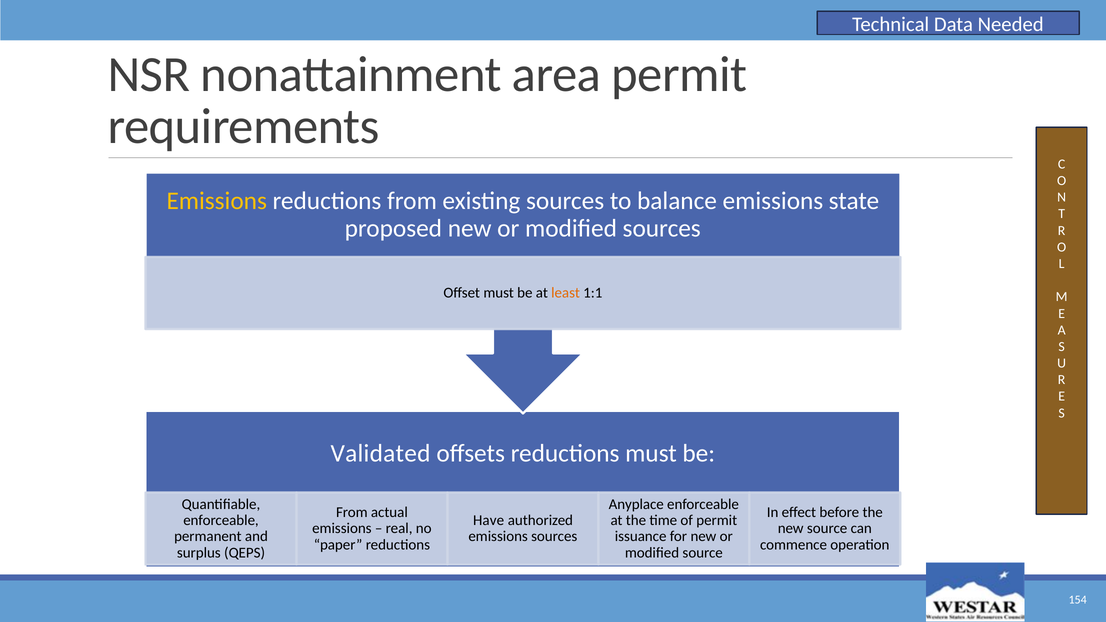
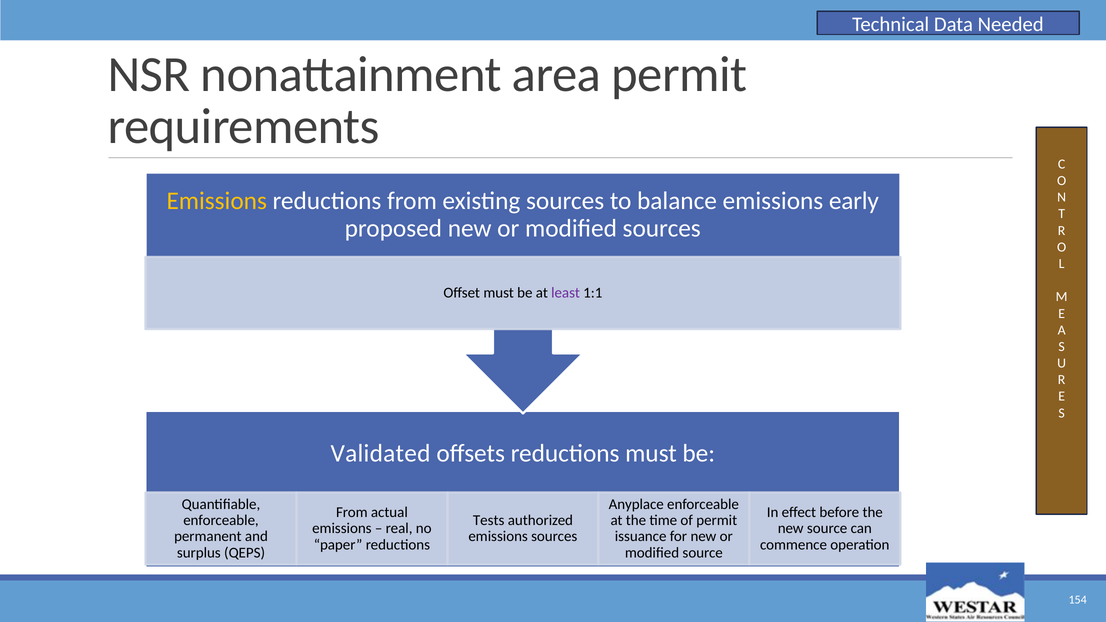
state: state -> early
least colour: orange -> purple
Have: Have -> Tests
